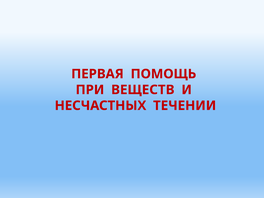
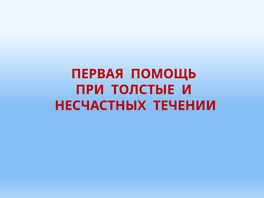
ВЕЩЕСТВ: ВЕЩЕСТВ -> ТОЛСТЫЕ
